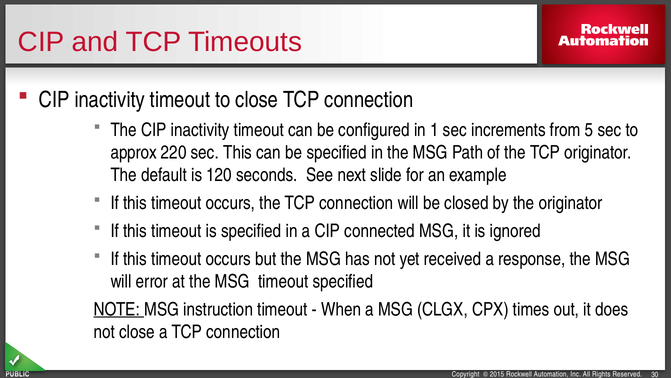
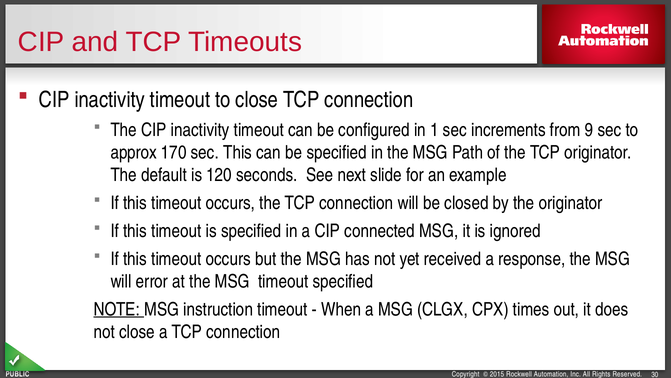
5: 5 -> 9
220: 220 -> 170
